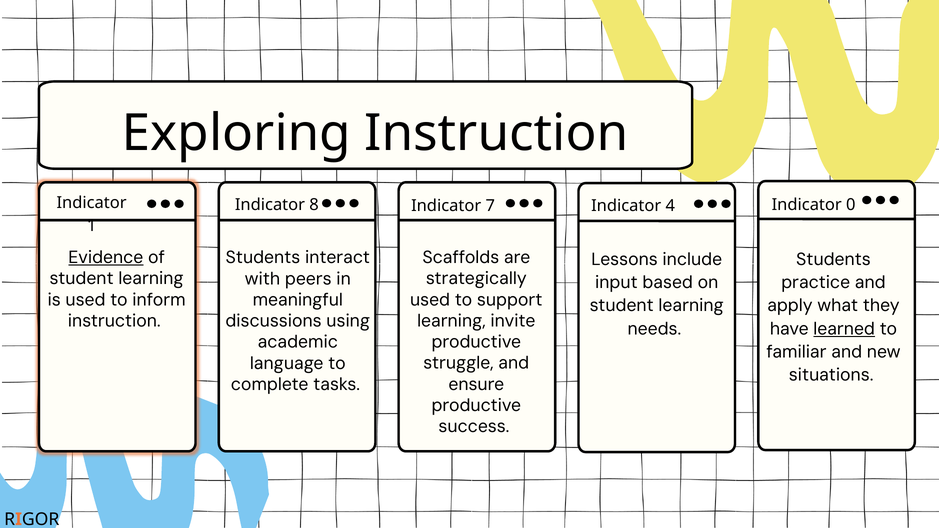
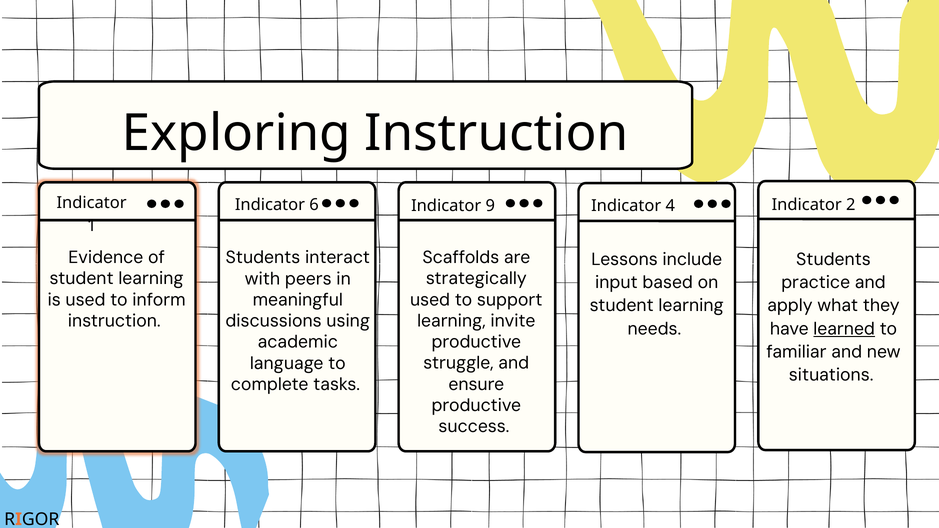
8: 8 -> 6
7: 7 -> 9
0: 0 -> 2
Evidence underline: present -> none
